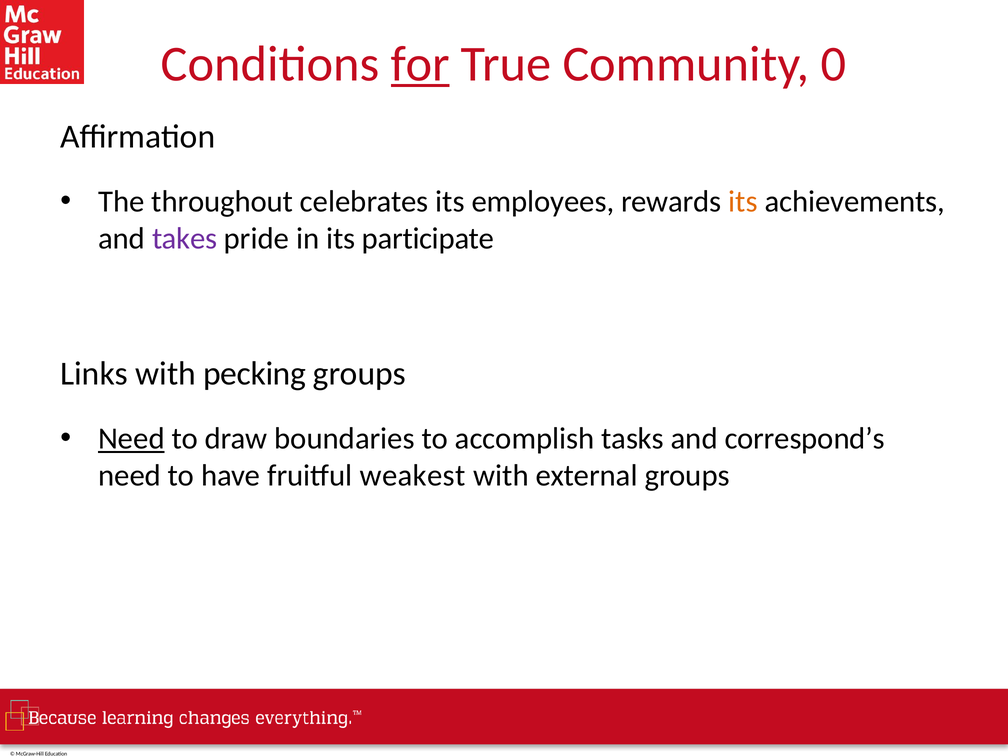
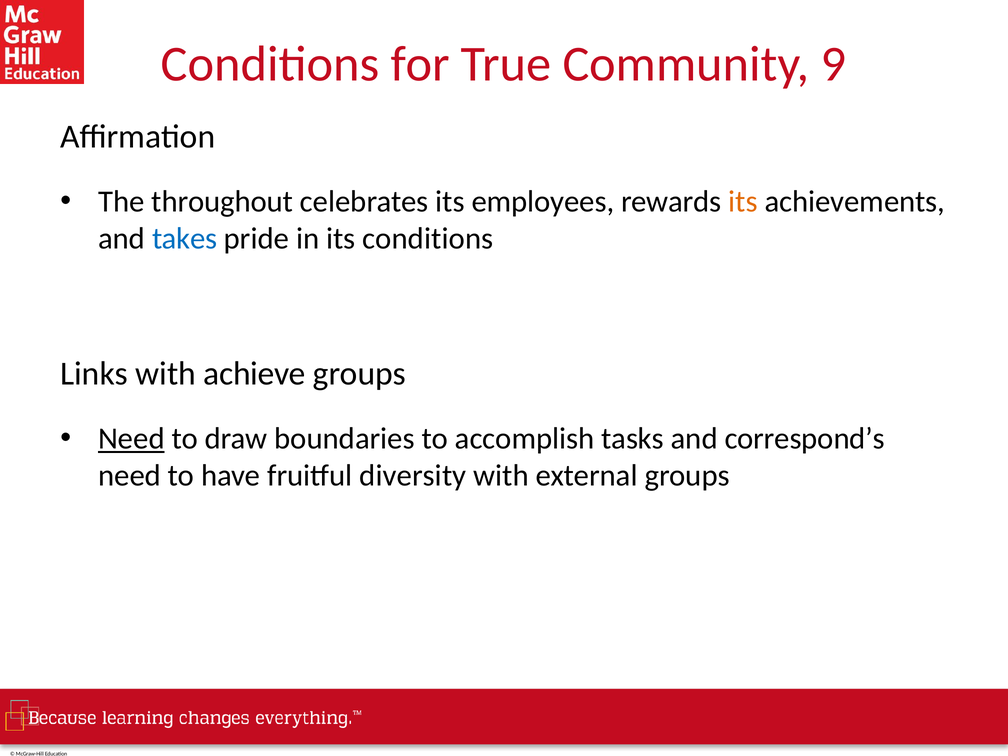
for underline: present -> none
0: 0 -> 9
takes colour: purple -> blue
its participate: participate -> conditions
pecking: pecking -> achieve
weakest: weakest -> diversity
